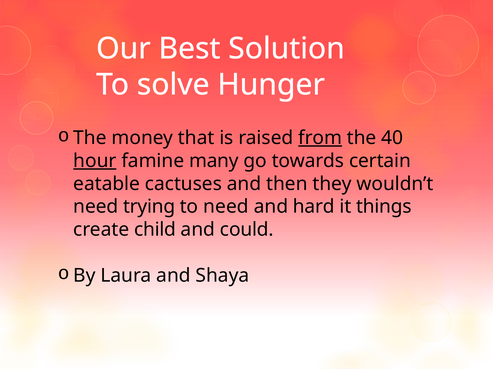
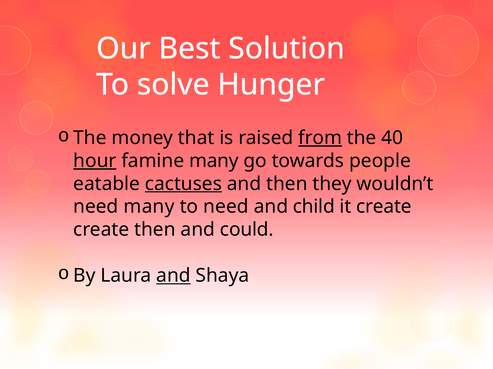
certain: certain -> people
cactuses underline: none -> present
need trying: trying -> many
hard: hard -> child
it things: things -> create
create child: child -> then
and at (173, 276) underline: none -> present
